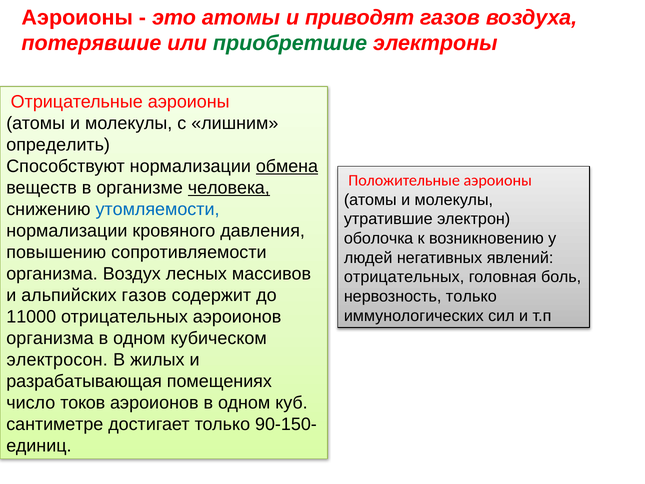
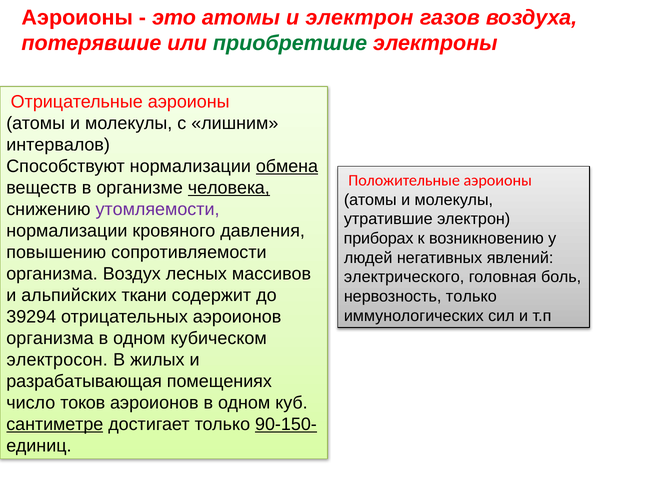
и приводят: приводят -> электрон
определить: определить -> интервалов
утомляемости colour: blue -> purple
оболочка: оболочка -> приборах
отрицательных at (404, 277): отрицательных -> электрического
альпийских газов: газов -> ткани
11000: 11000 -> 39294
сантиметре underline: none -> present
90-150- underline: none -> present
